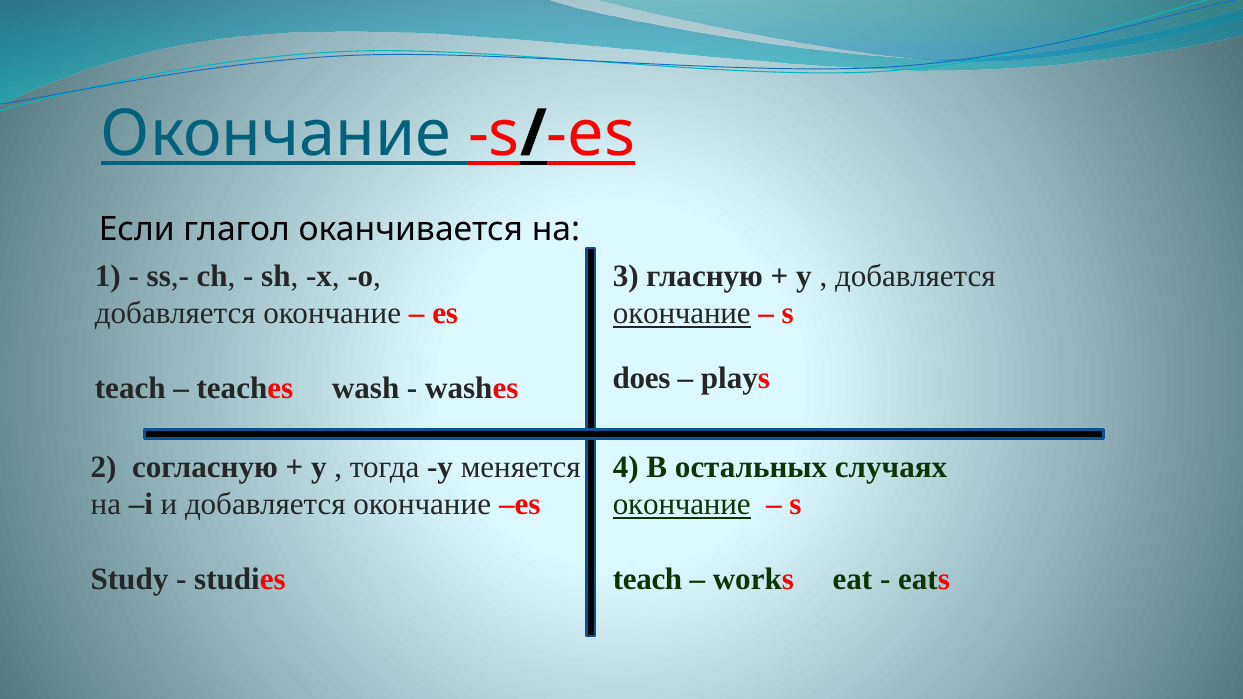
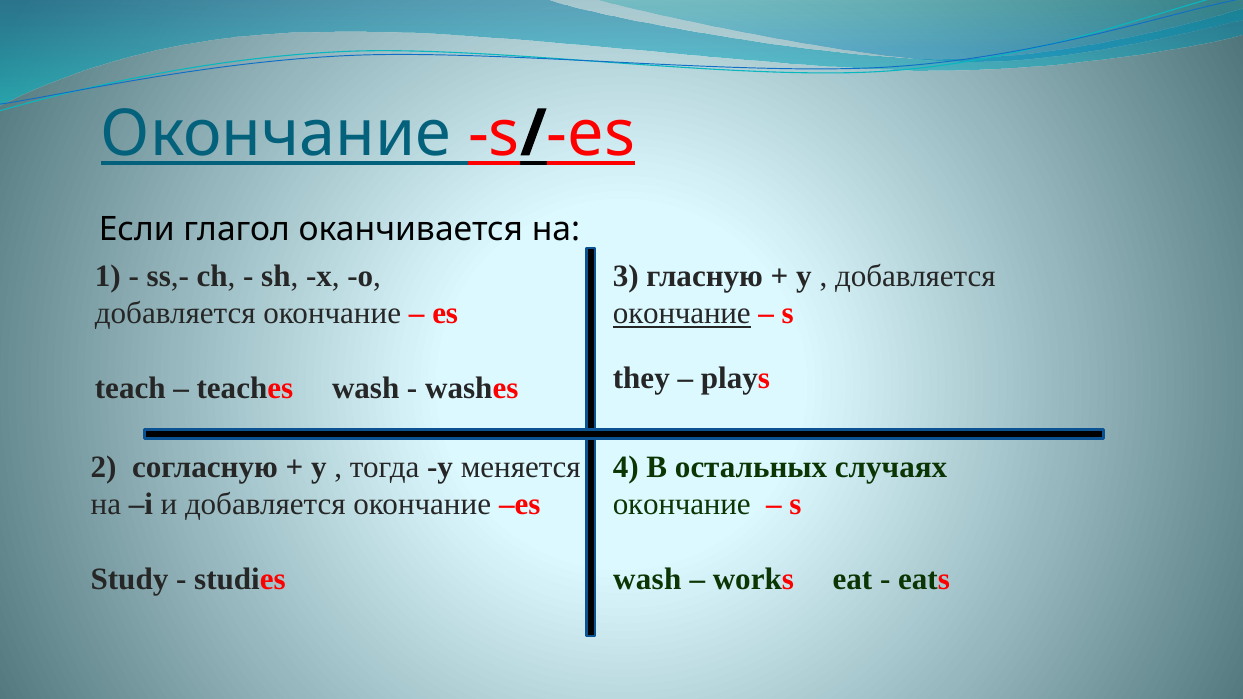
does: does -> they
окончание at (682, 504) underline: present -> none
teach at (648, 579): teach -> wash
